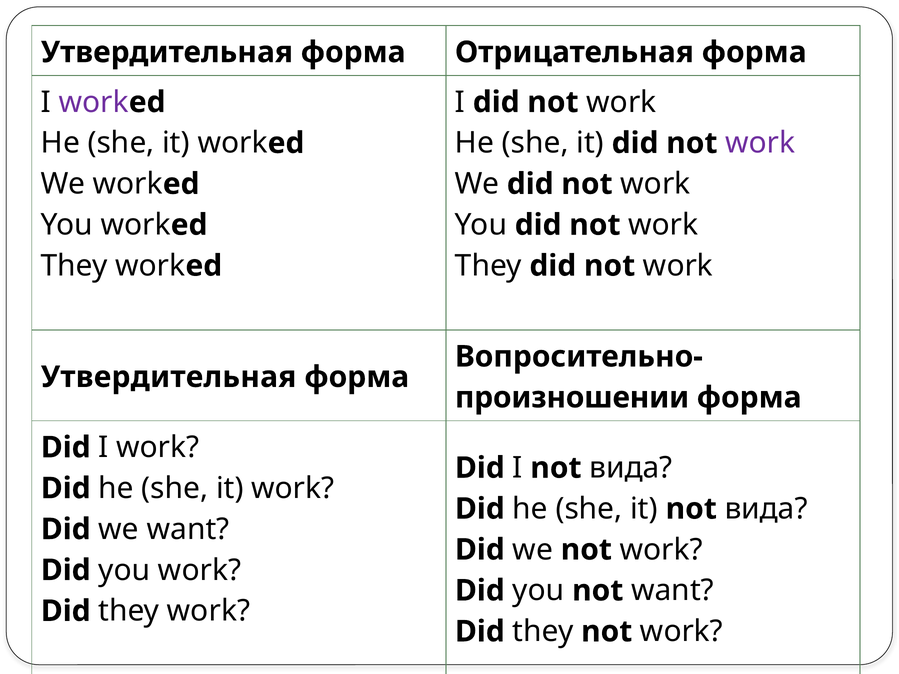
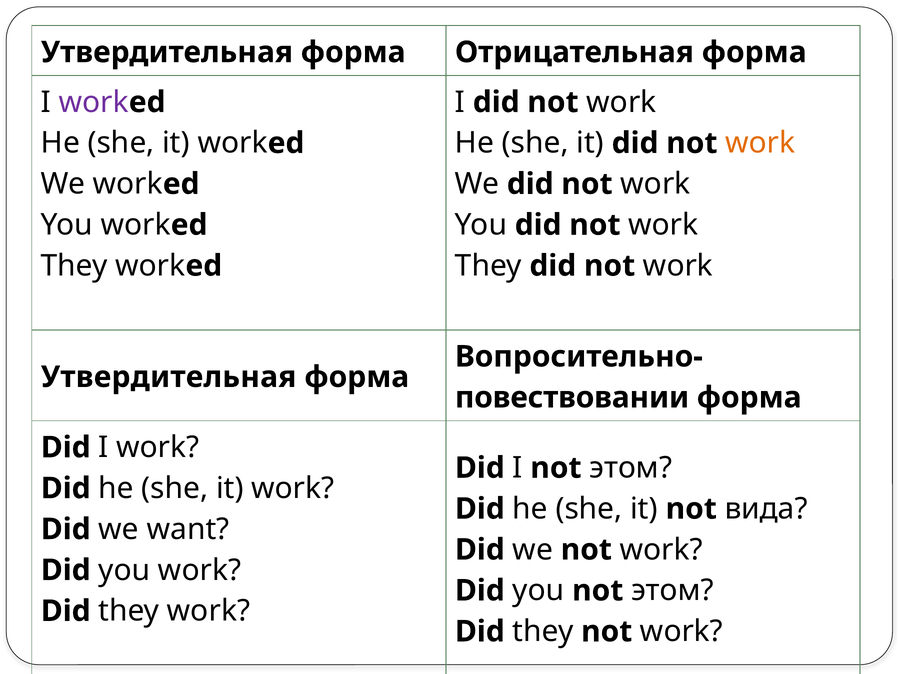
work at (760, 143) colour: purple -> orange
произношении: произношении -> повествовании
I not вида: вида -> этом
you not want: want -> этом
